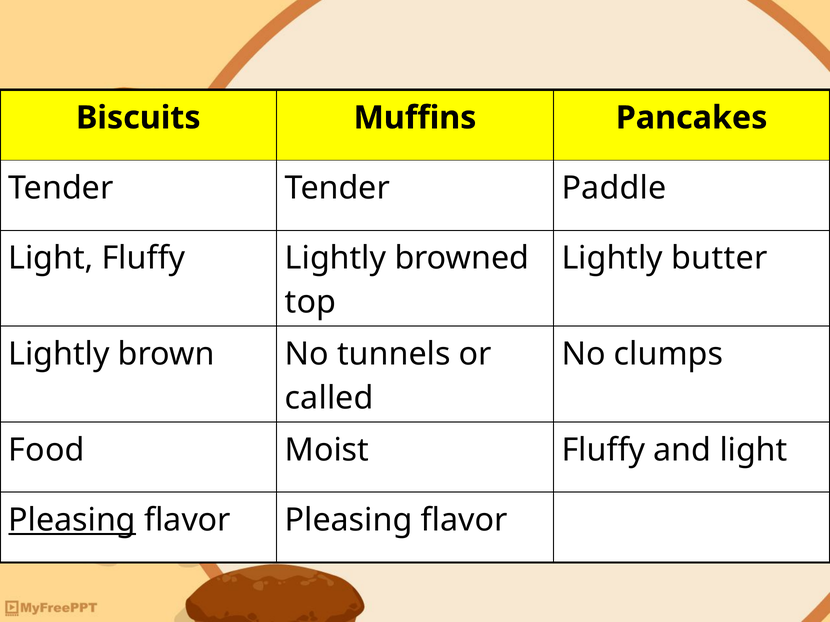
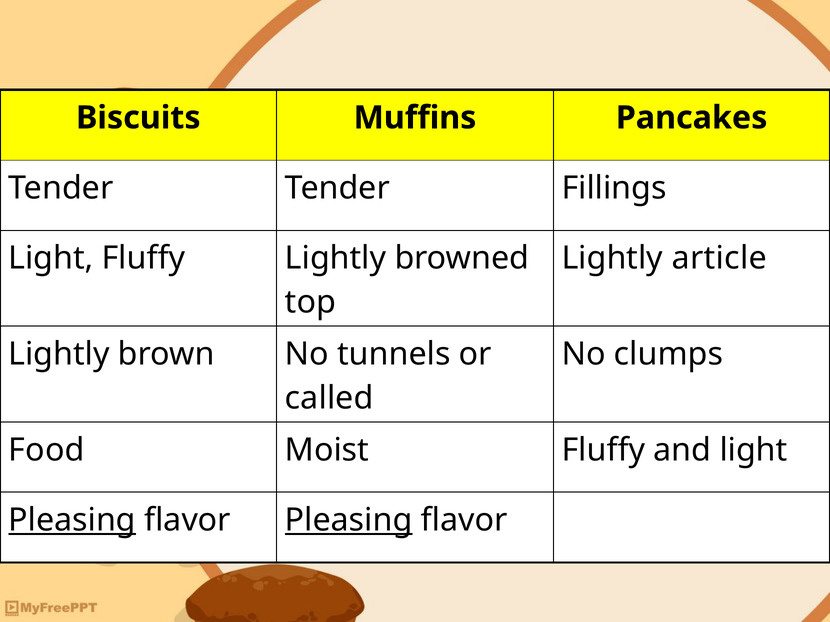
Paddle: Paddle -> Fillings
butter: butter -> article
Pleasing at (349, 520) underline: none -> present
